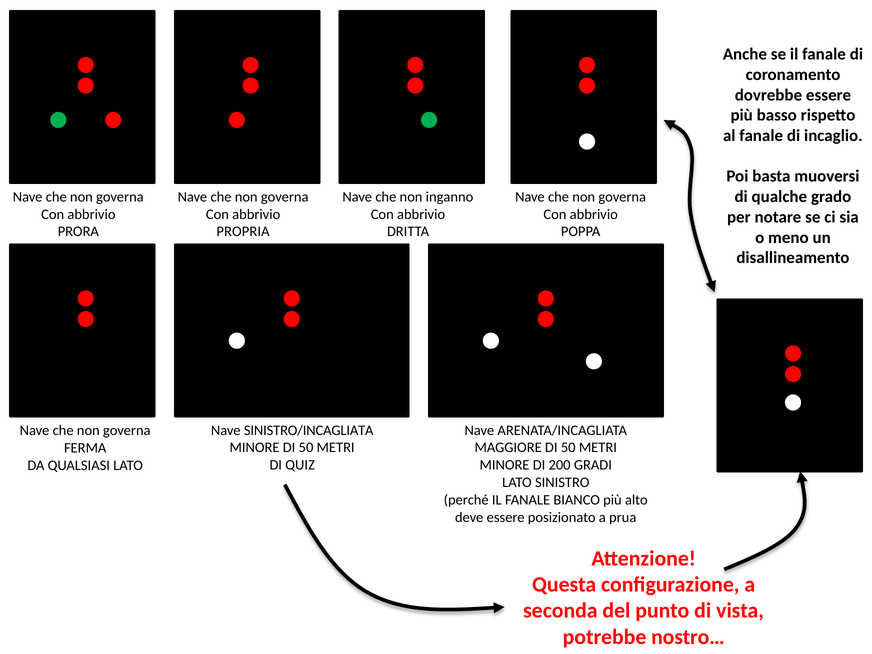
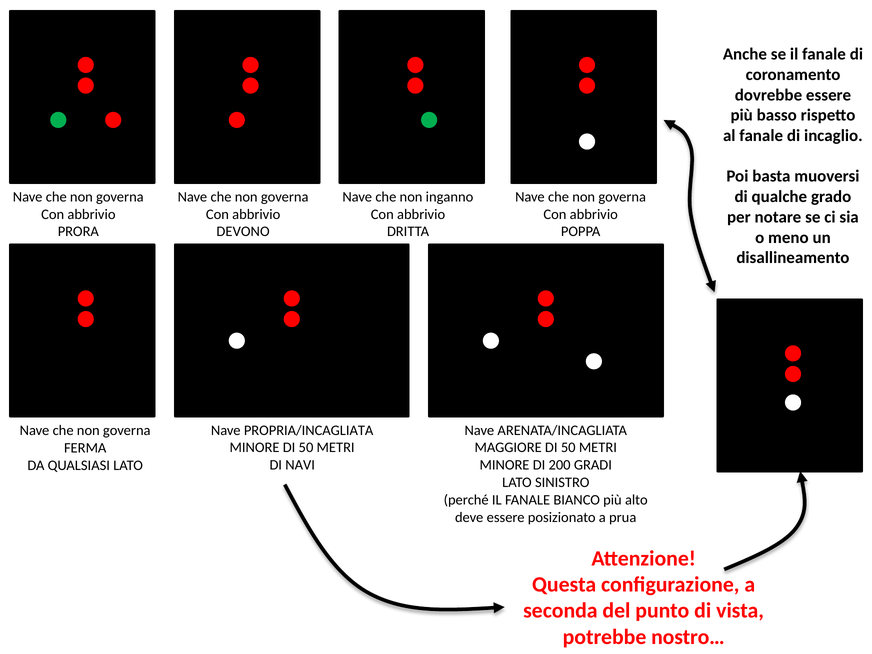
PROPRIA: PROPRIA -> DEVONO
SINISTRO/INCAGLIATA: SINISTRO/INCAGLIATA -> PROPRIA/INCAGLIATA
QUIZ: QUIZ -> NAVI
